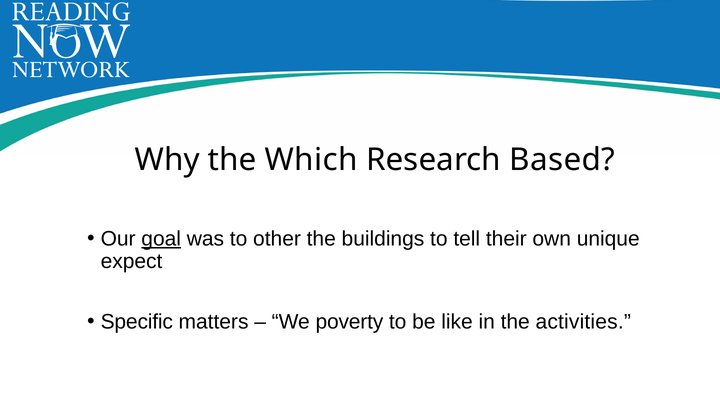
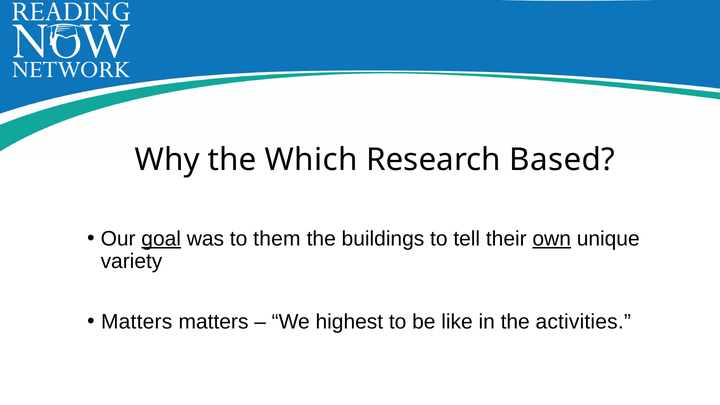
other: other -> them
own underline: none -> present
expect: expect -> variety
Specific at (137, 322): Specific -> Matters
poverty: poverty -> highest
